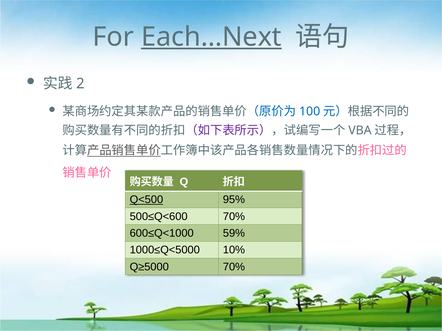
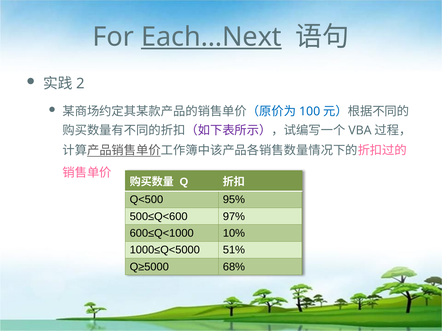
Q<500 underline: present -> none
500≤Q<600 70%: 70% -> 97%
59%: 59% -> 10%
10%: 10% -> 51%
Q≥5000 70%: 70% -> 68%
